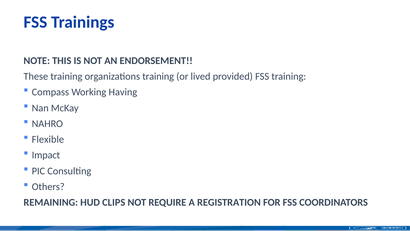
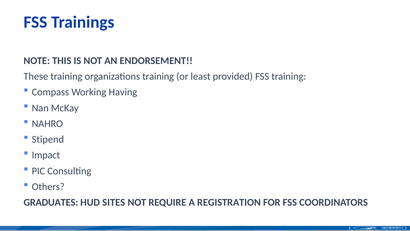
lived: lived -> least
Flexible: Flexible -> Stipend
REMAINING: REMAINING -> GRADUATES
CLIPS: CLIPS -> SITES
